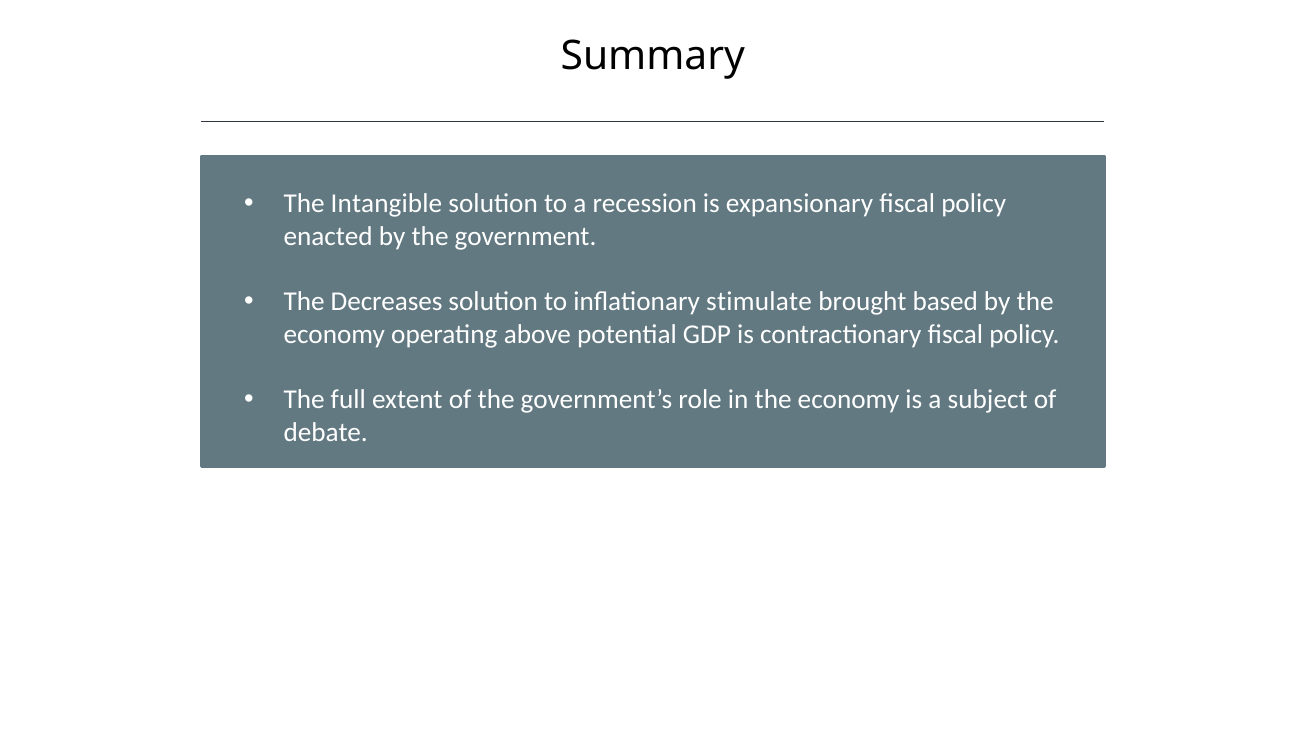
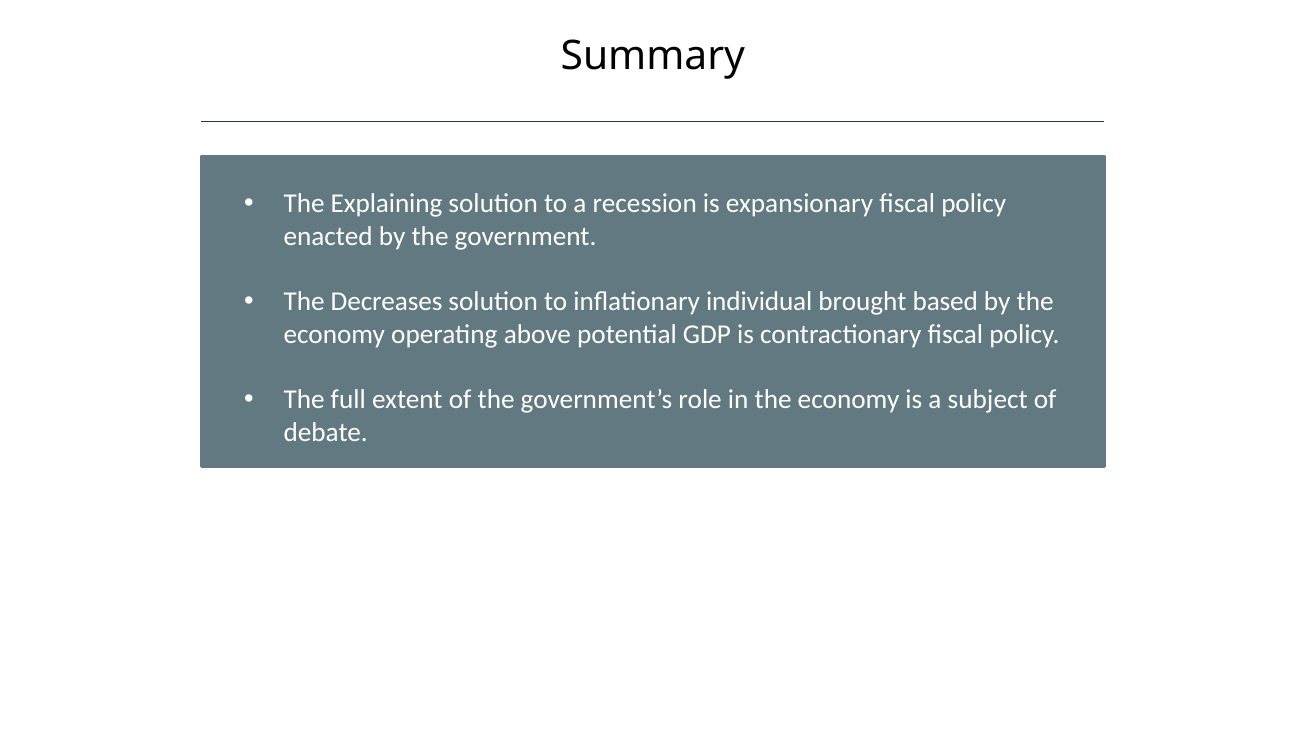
Intangible: Intangible -> Explaining
stimulate: stimulate -> individual
